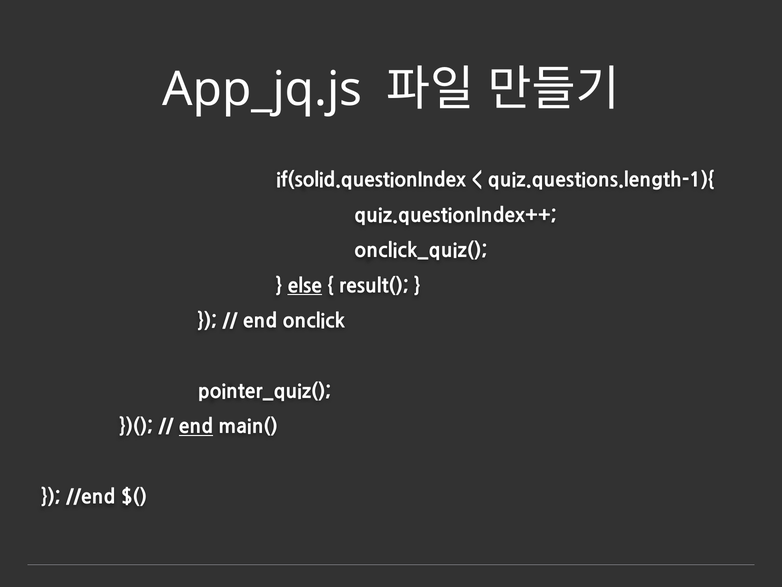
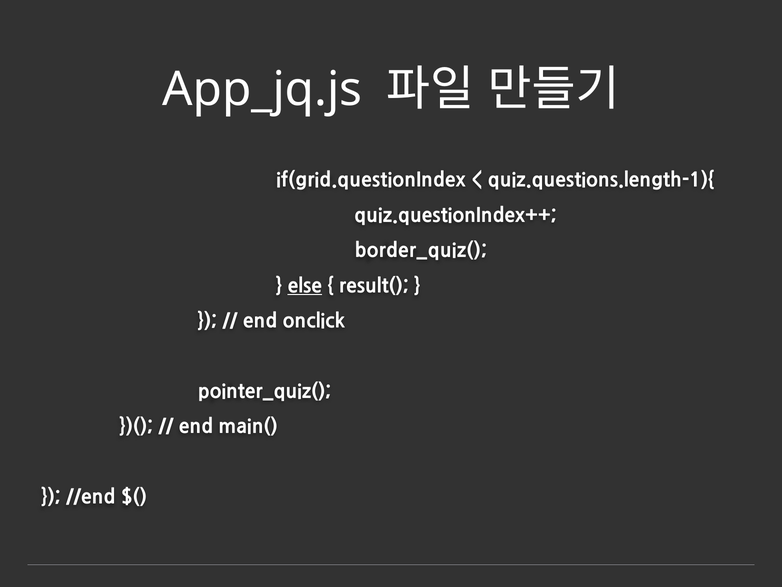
if(solid.questionIndex: if(solid.questionIndex -> if(grid.questionIndex
onclick_quiz(: onclick_quiz( -> border_quiz(
end at (196, 427) underline: present -> none
